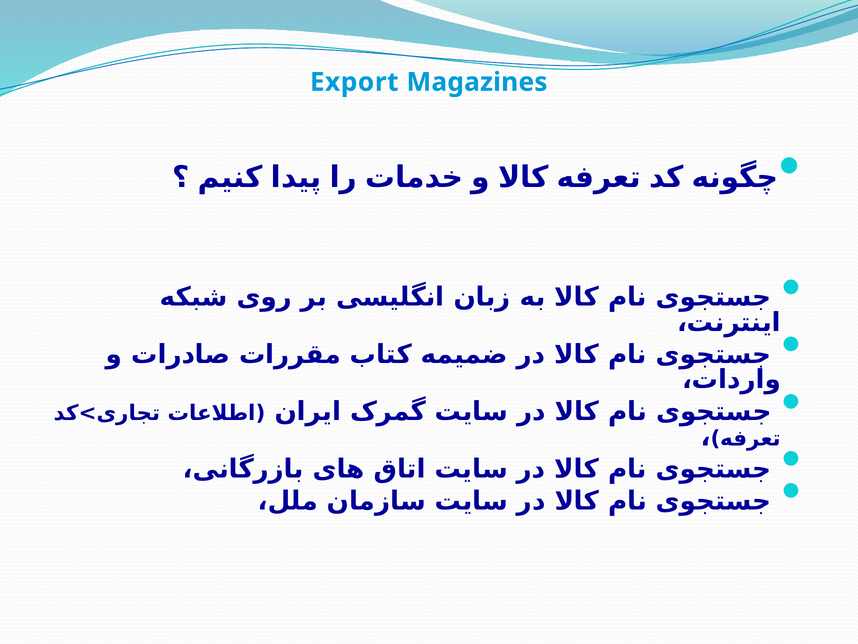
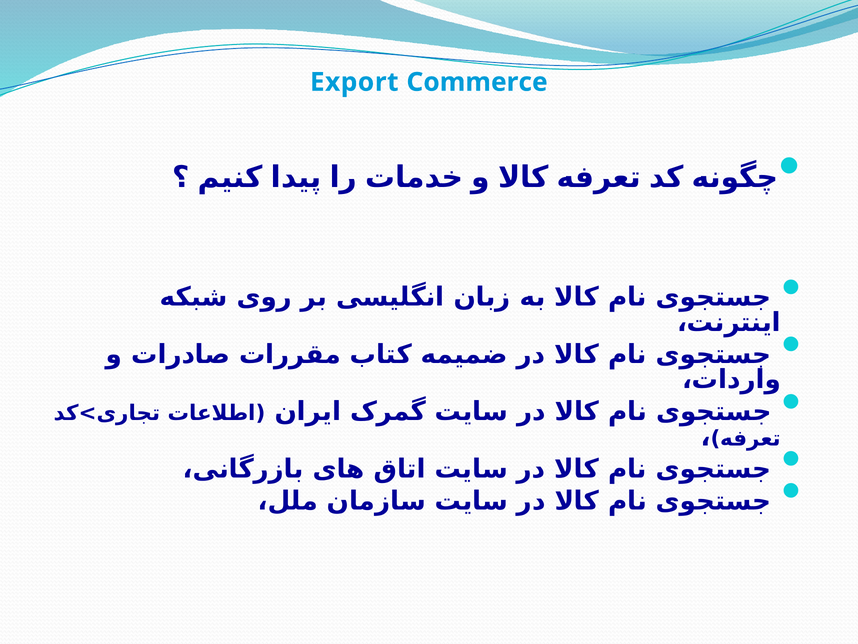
Magazines: Magazines -> Commerce
